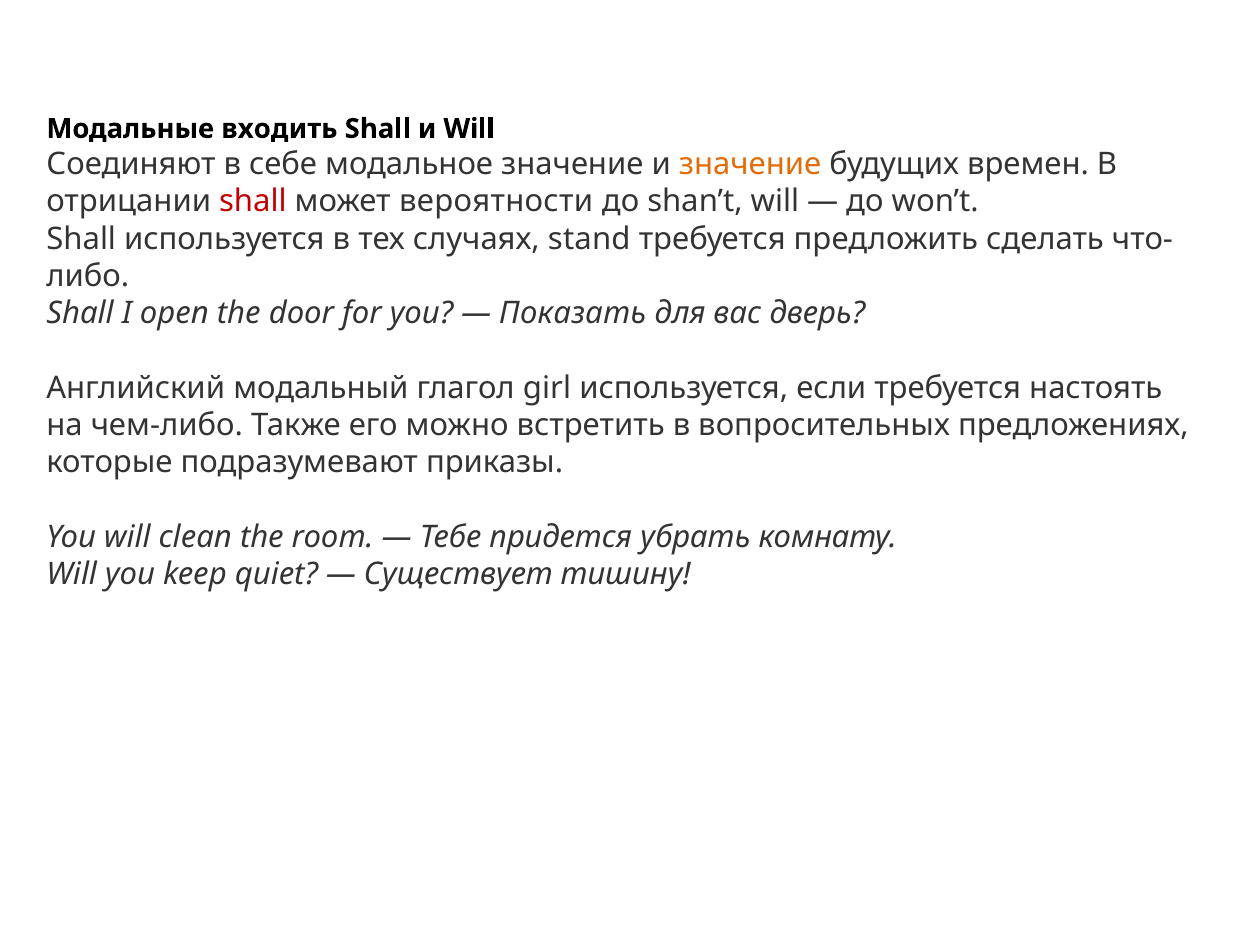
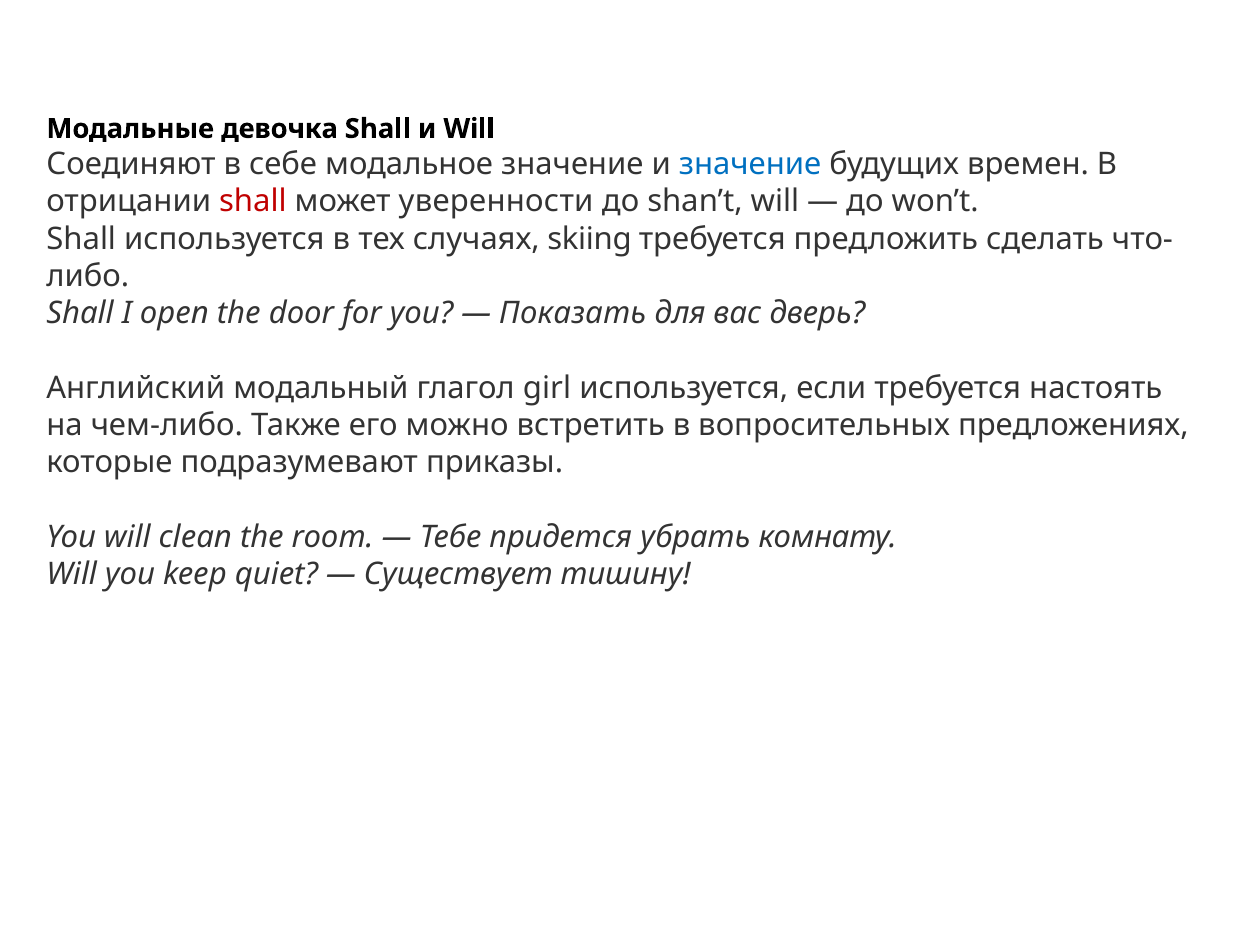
входить: входить -> девочка
значение at (750, 164) colour: orange -> blue
вероятности: вероятности -> уверенности
stand: stand -> skiing
